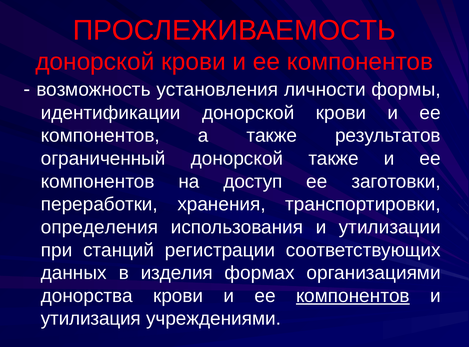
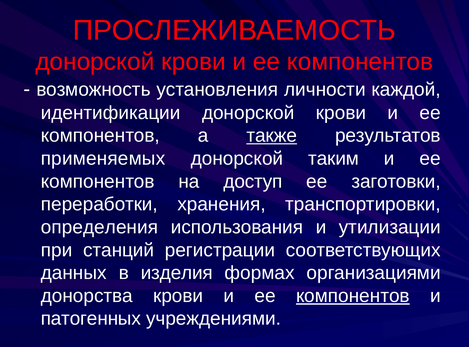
формы: формы -> каждой
также at (272, 136) underline: none -> present
ограниченный: ограниченный -> применяемых
донорской также: также -> таким
утилизация: утилизация -> патогенных
